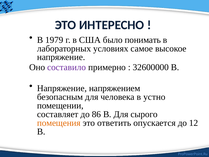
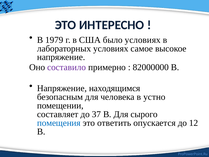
было понимать: понимать -> условиях
32600000: 32600000 -> 82000000
напряжением: напряжением -> находящимся
86: 86 -> 37
помещения colour: orange -> blue
